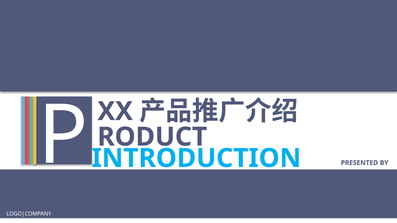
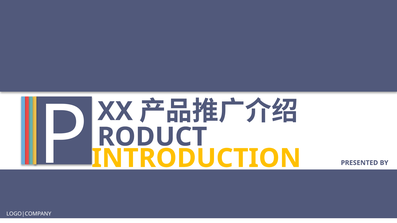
INTRODUCTION colour: light blue -> yellow
